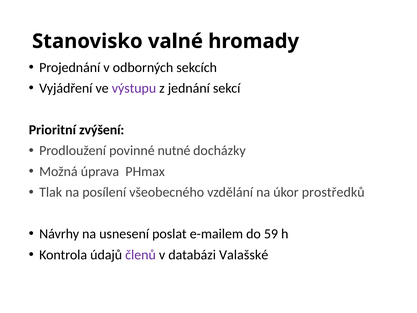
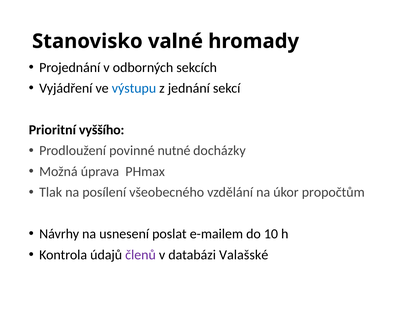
výstupu colour: purple -> blue
zvýšení: zvýšení -> vyššího
prostředků: prostředků -> propočtům
59: 59 -> 10
